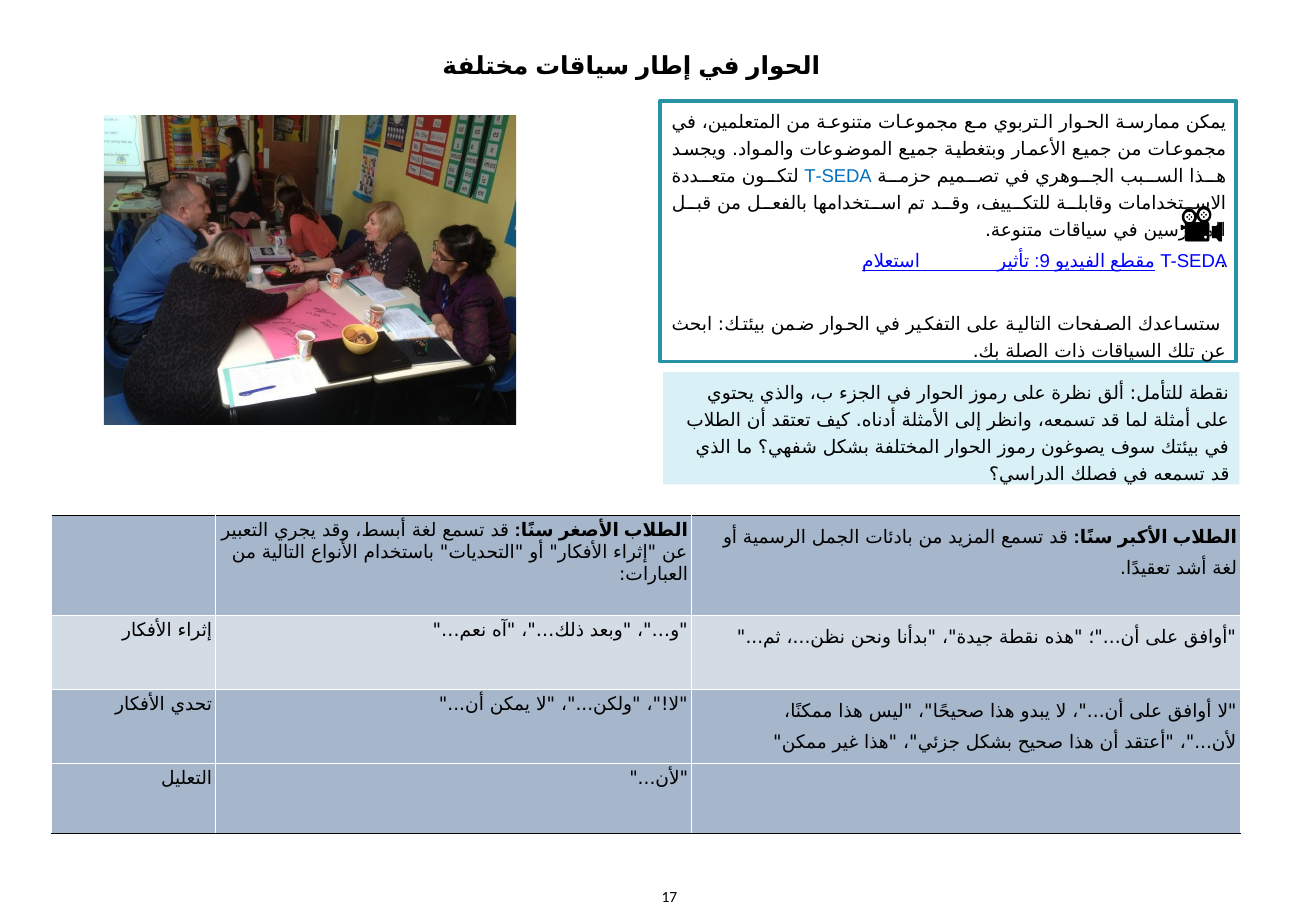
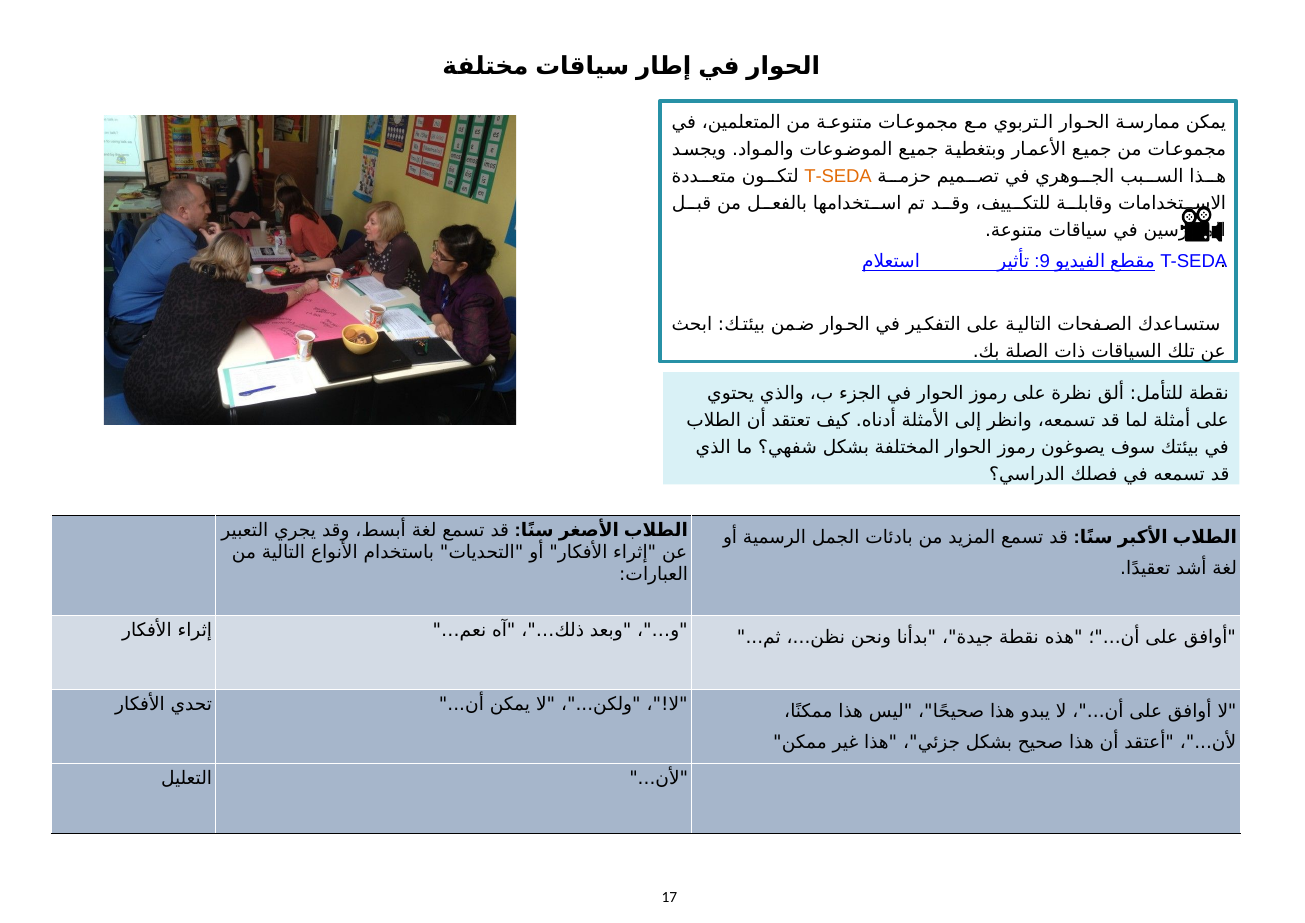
T-SEDA at (838, 176) colour: blue -> orange
